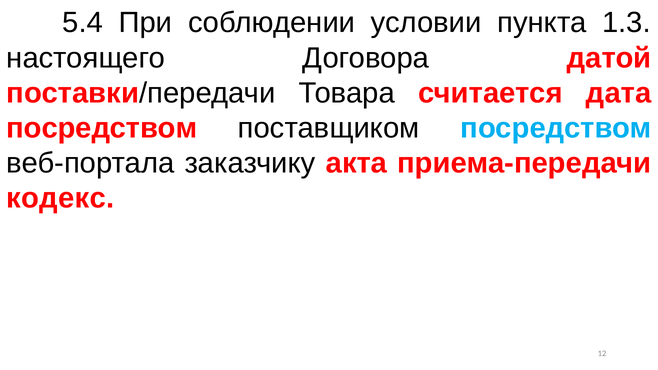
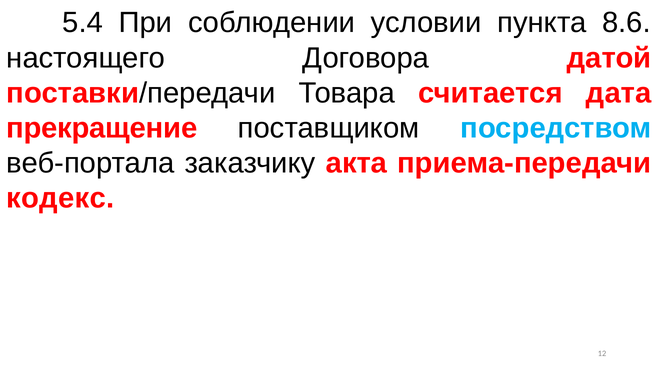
1.3: 1.3 -> 8.6
посредством at (102, 128): посредством -> прекращение
